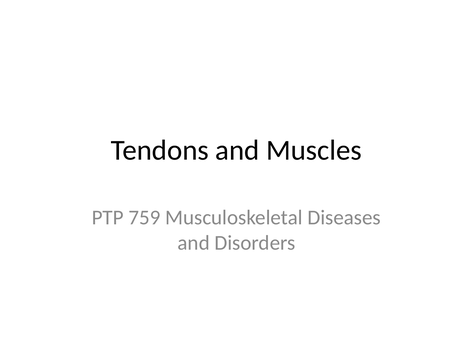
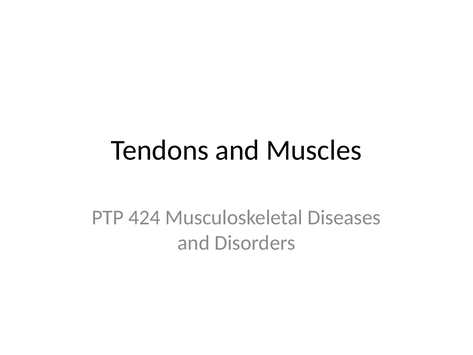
759: 759 -> 424
